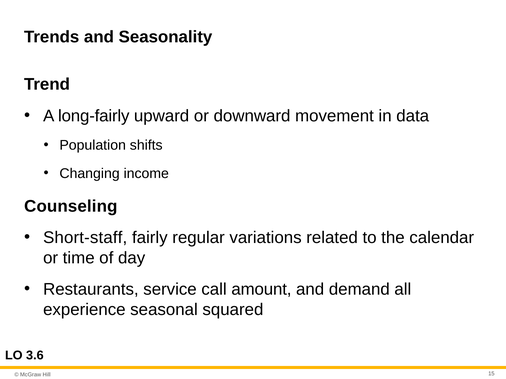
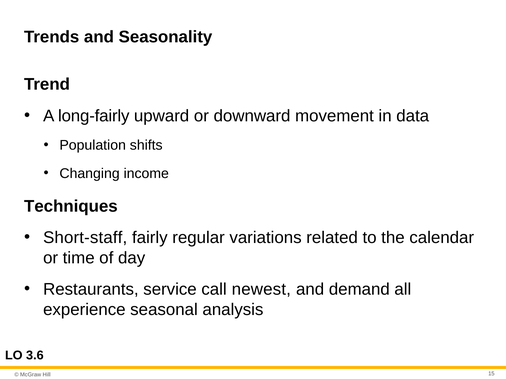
Counseling: Counseling -> Techniques
amount: amount -> newest
squared: squared -> analysis
